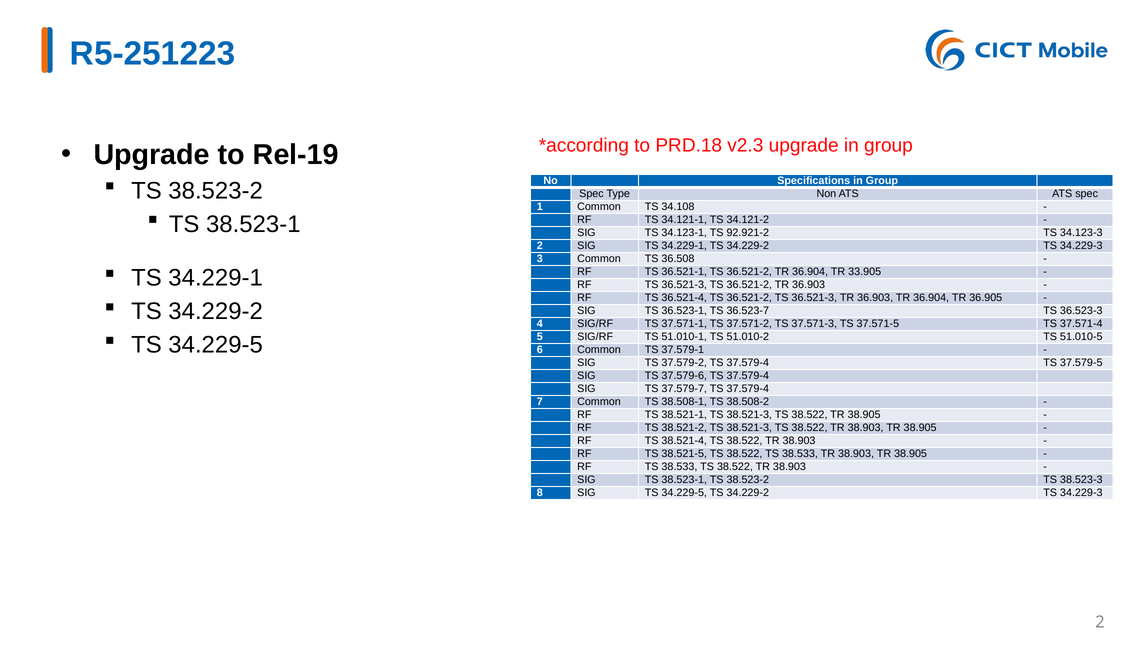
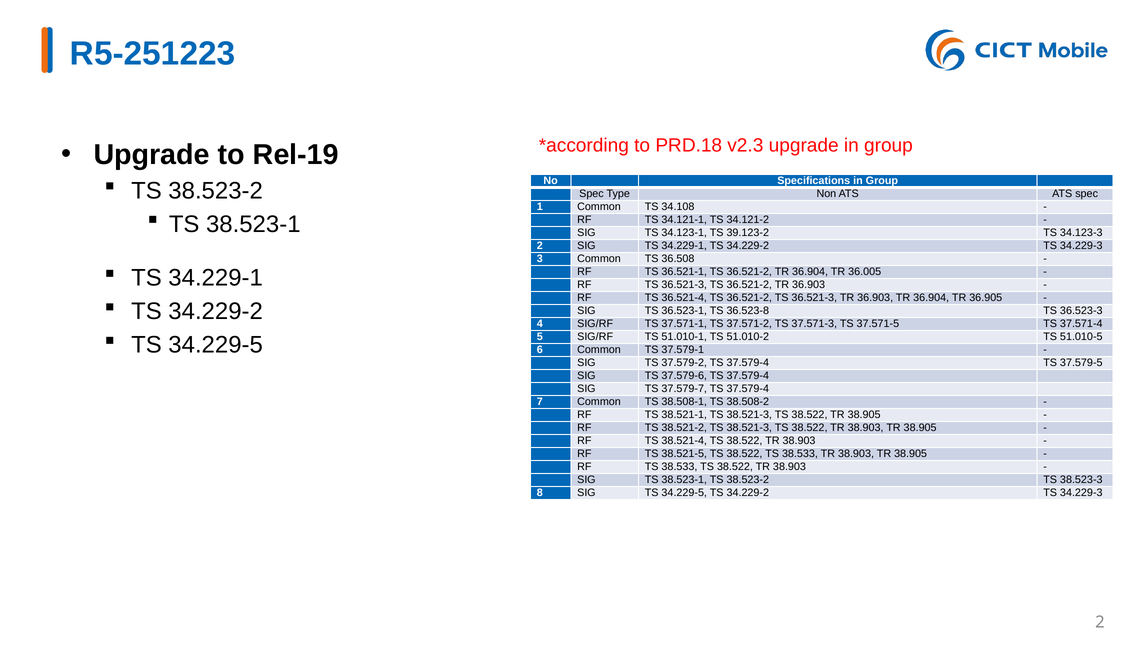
92.921-2: 92.921-2 -> 39.123-2
33.905: 33.905 -> 36.005
36.523-7: 36.523-7 -> 36.523-8
